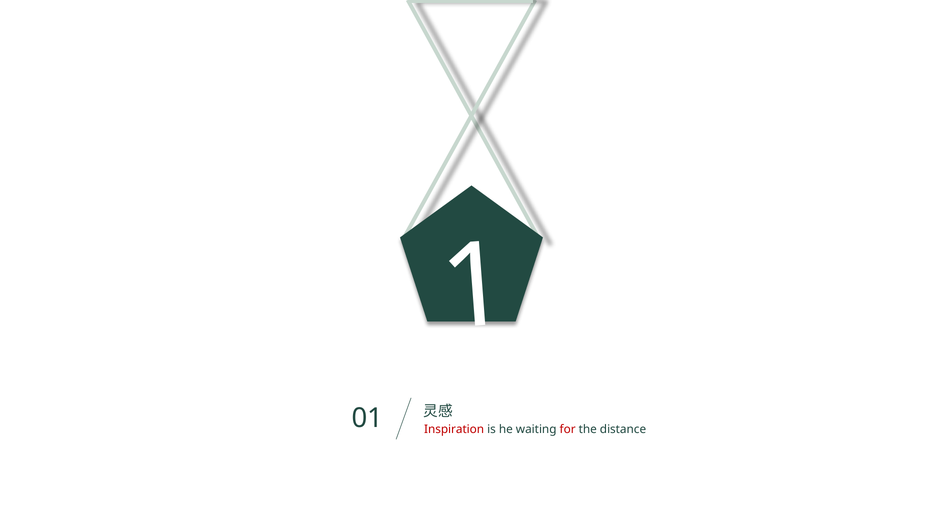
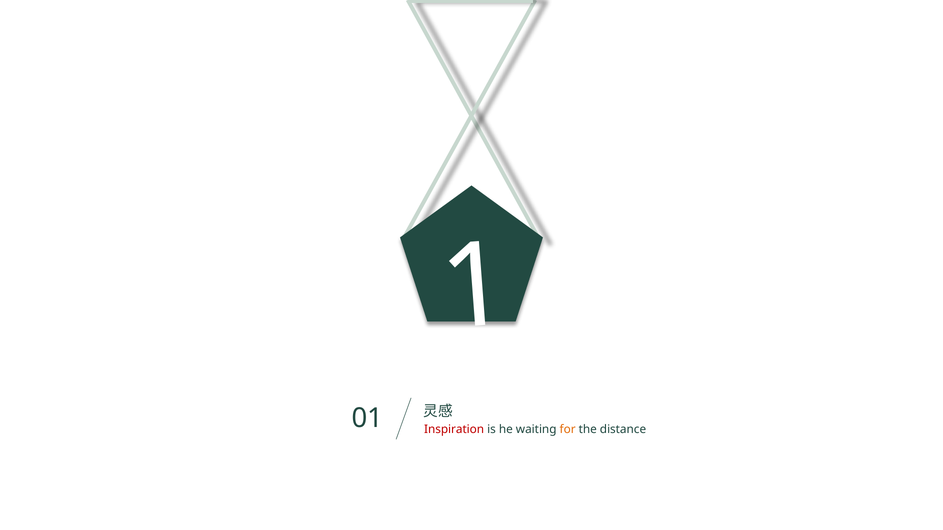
for colour: red -> orange
